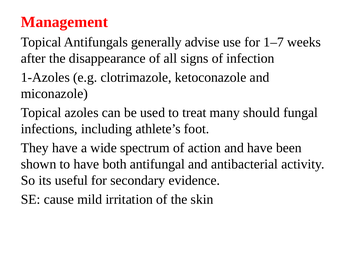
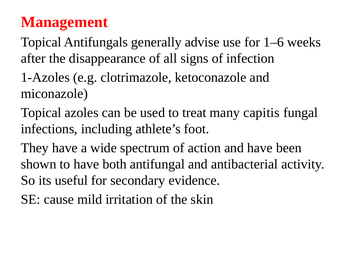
1–7: 1–7 -> 1–6
should: should -> capitis
